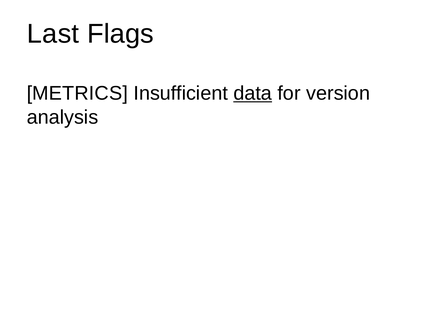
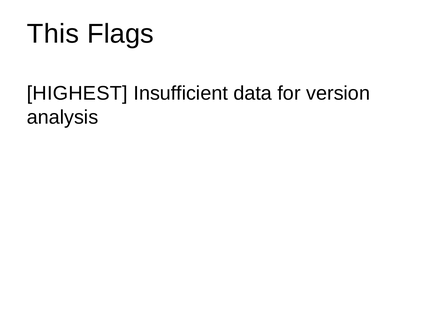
Last: Last -> This
METRICS: METRICS -> HIGHEST
data underline: present -> none
